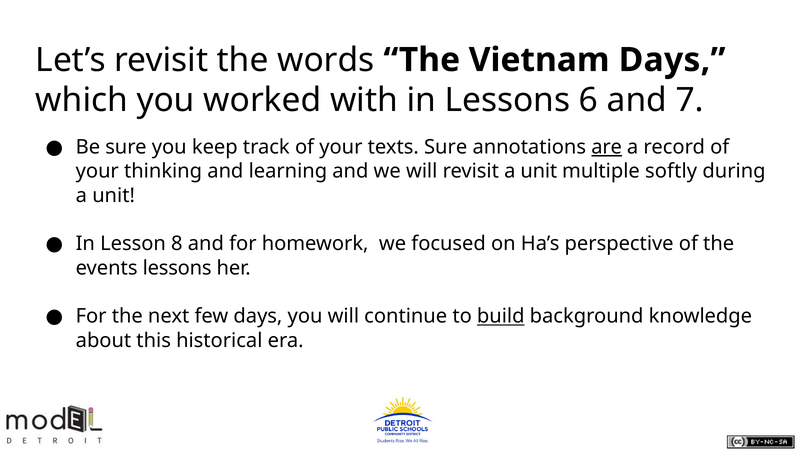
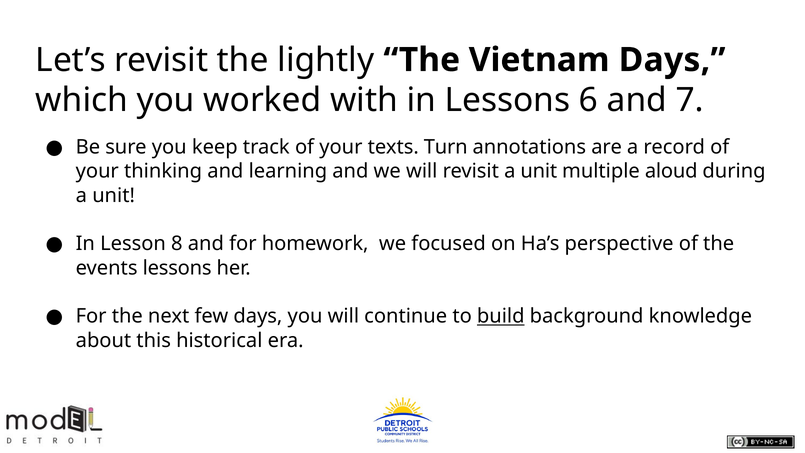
words: words -> lightly
texts Sure: Sure -> Turn
are underline: present -> none
softly: softly -> aloud
